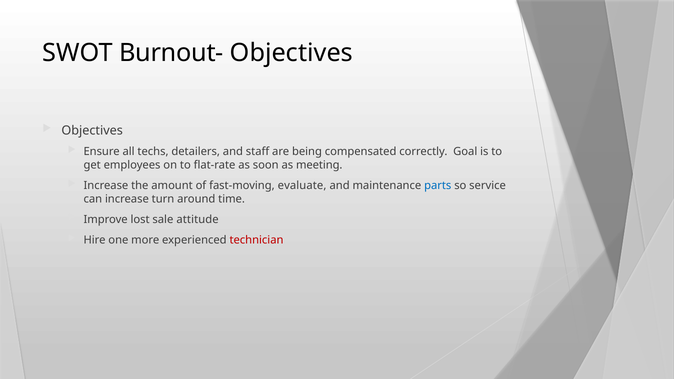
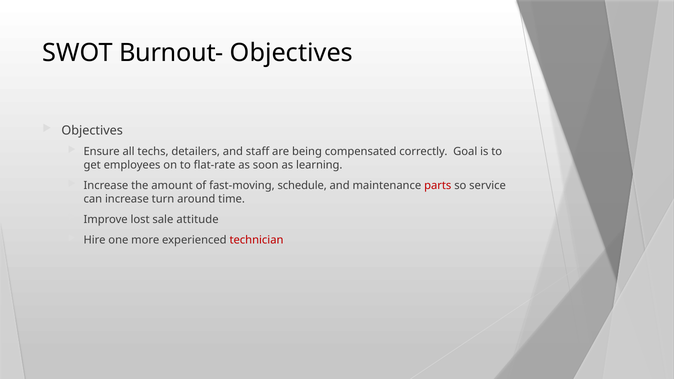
meeting: meeting -> learning
evaluate: evaluate -> schedule
parts colour: blue -> red
